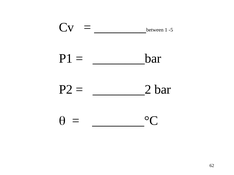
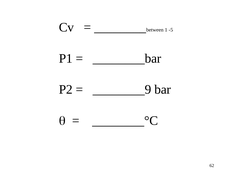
________2: ________2 -> ________9
